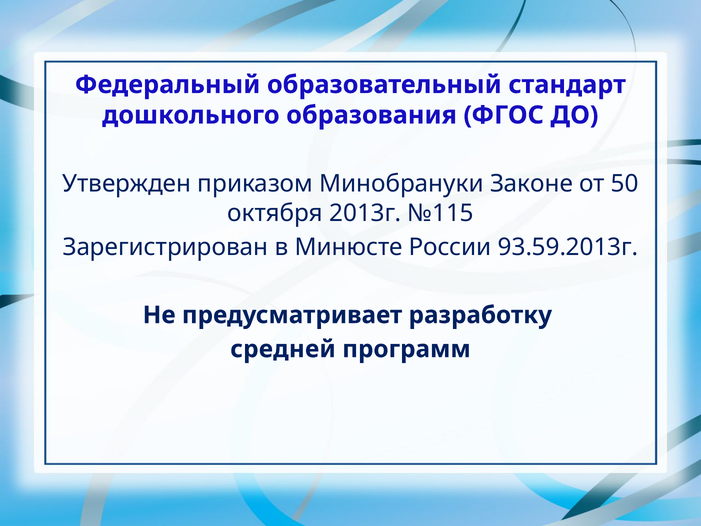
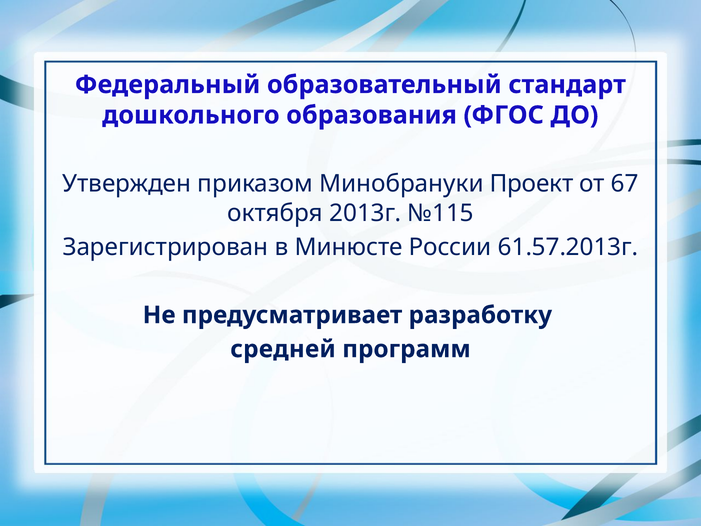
Законе: Законе -> Проект
50: 50 -> 67
93.59.2013г: 93.59.2013г -> 61.57.2013г
